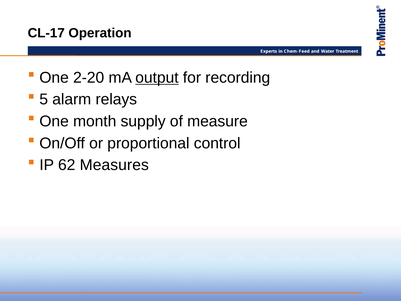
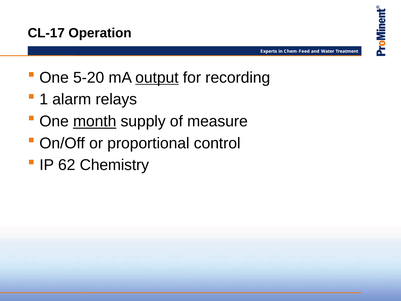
2-20: 2-20 -> 5-20
5: 5 -> 1
month underline: none -> present
Measures: Measures -> Chemistry
